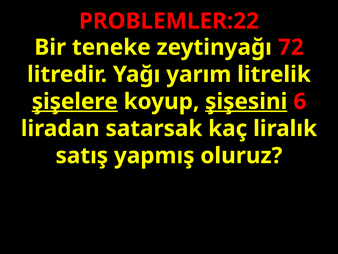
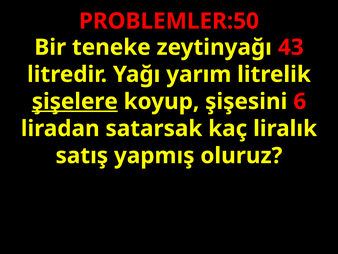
PROBLEMLER:22: PROBLEMLER:22 -> PROBLEMLER:50
72: 72 -> 43
şişesini underline: present -> none
